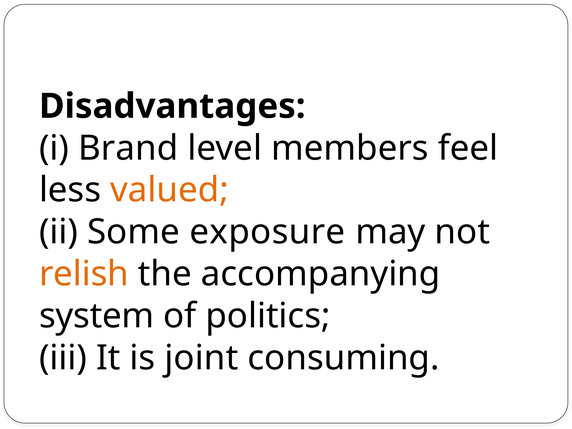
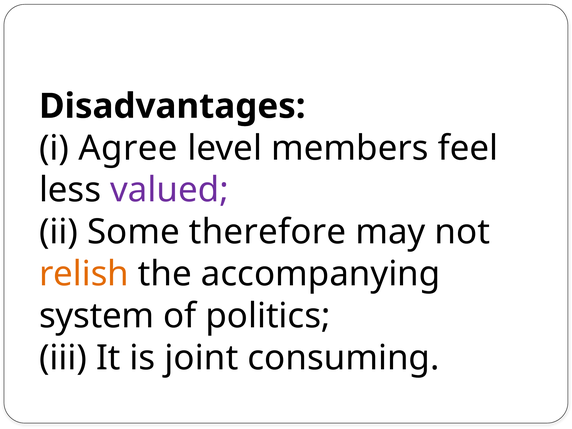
Brand: Brand -> Agree
valued colour: orange -> purple
exposure: exposure -> therefore
